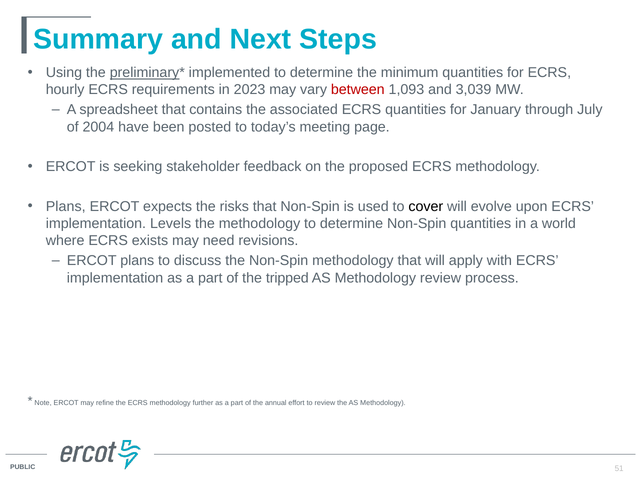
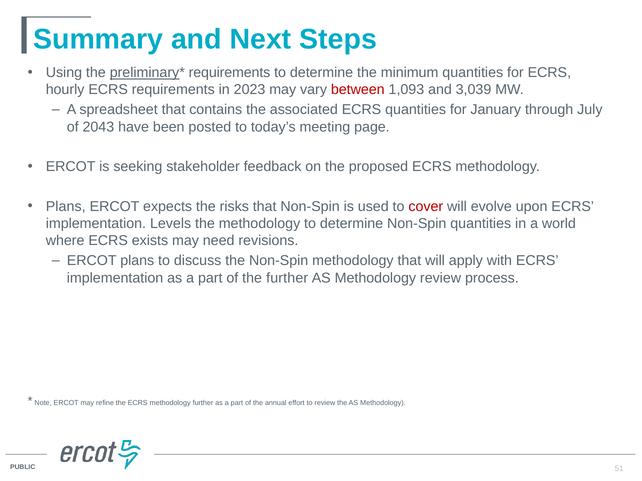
implemented at (229, 73): implemented -> requirements
2004: 2004 -> 2043
cover colour: black -> red
the tripped: tripped -> further
